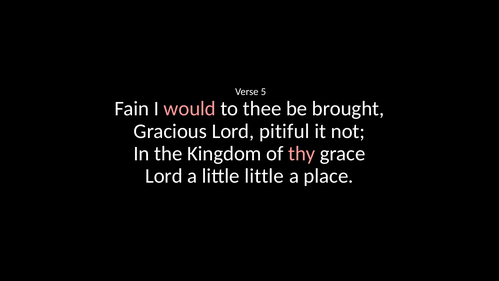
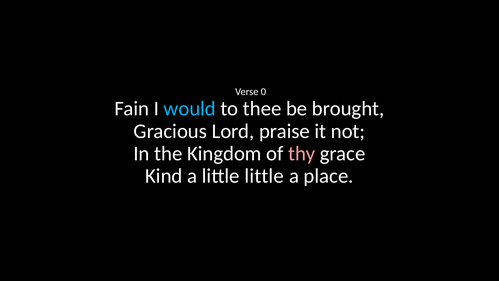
5: 5 -> 0
would colour: pink -> light blue
pitiful: pitiful -> praise
Lord at (164, 176): Lord -> Kind
